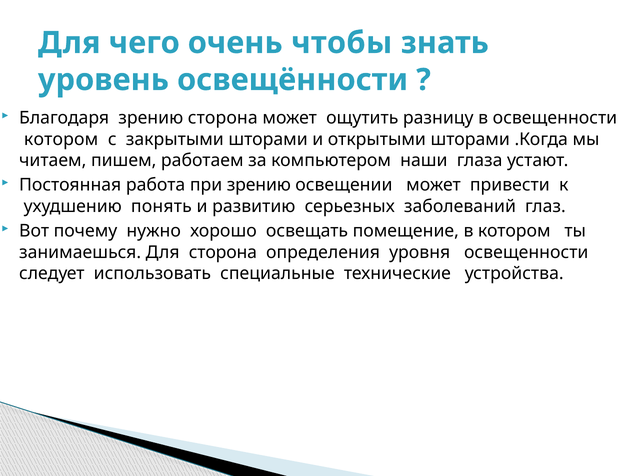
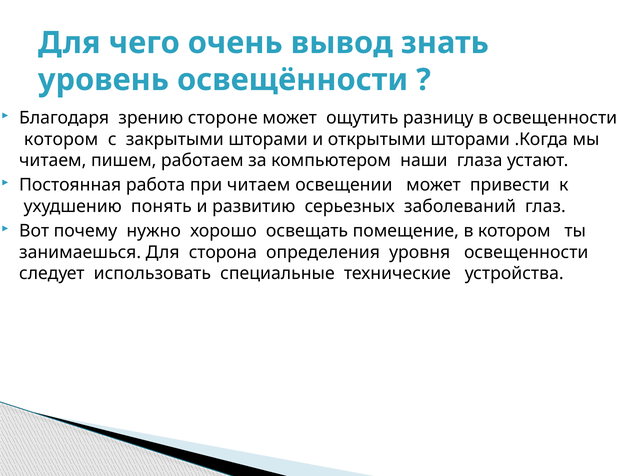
чтобы: чтобы -> вывод
зрению сторона: сторона -> стороне
при зрению: зрению -> читаем
